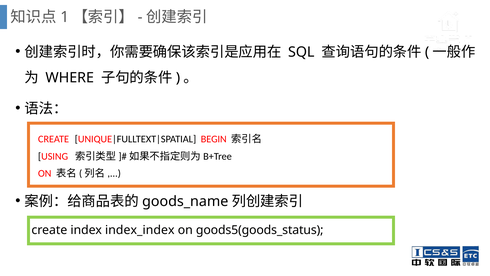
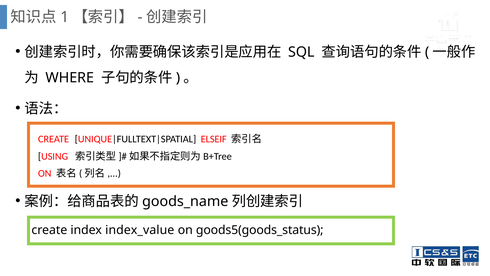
BEGIN: BEGIN -> ELSEIF
index_index: index_index -> index_value
